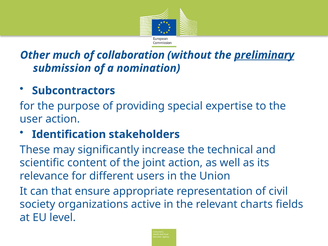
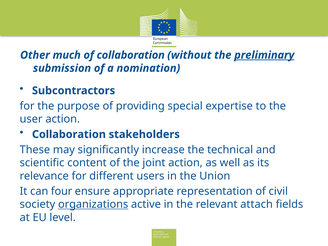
Identification at (69, 134): Identification -> Collaboration
that: that -> four
organizations underline: none -> present
charts: charts -> attach
